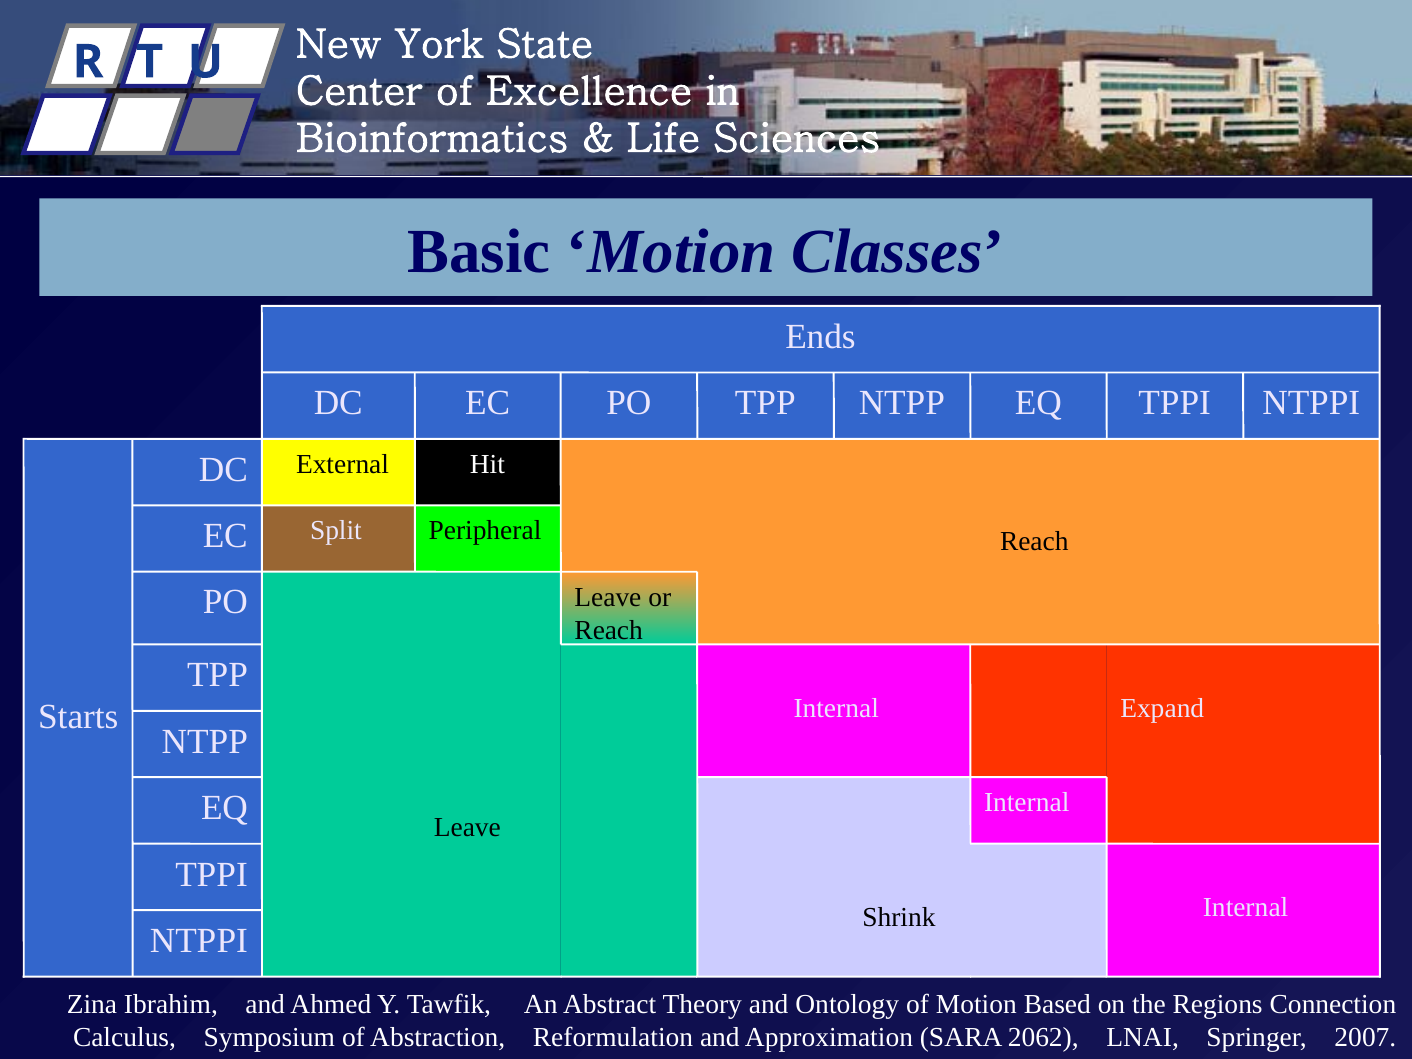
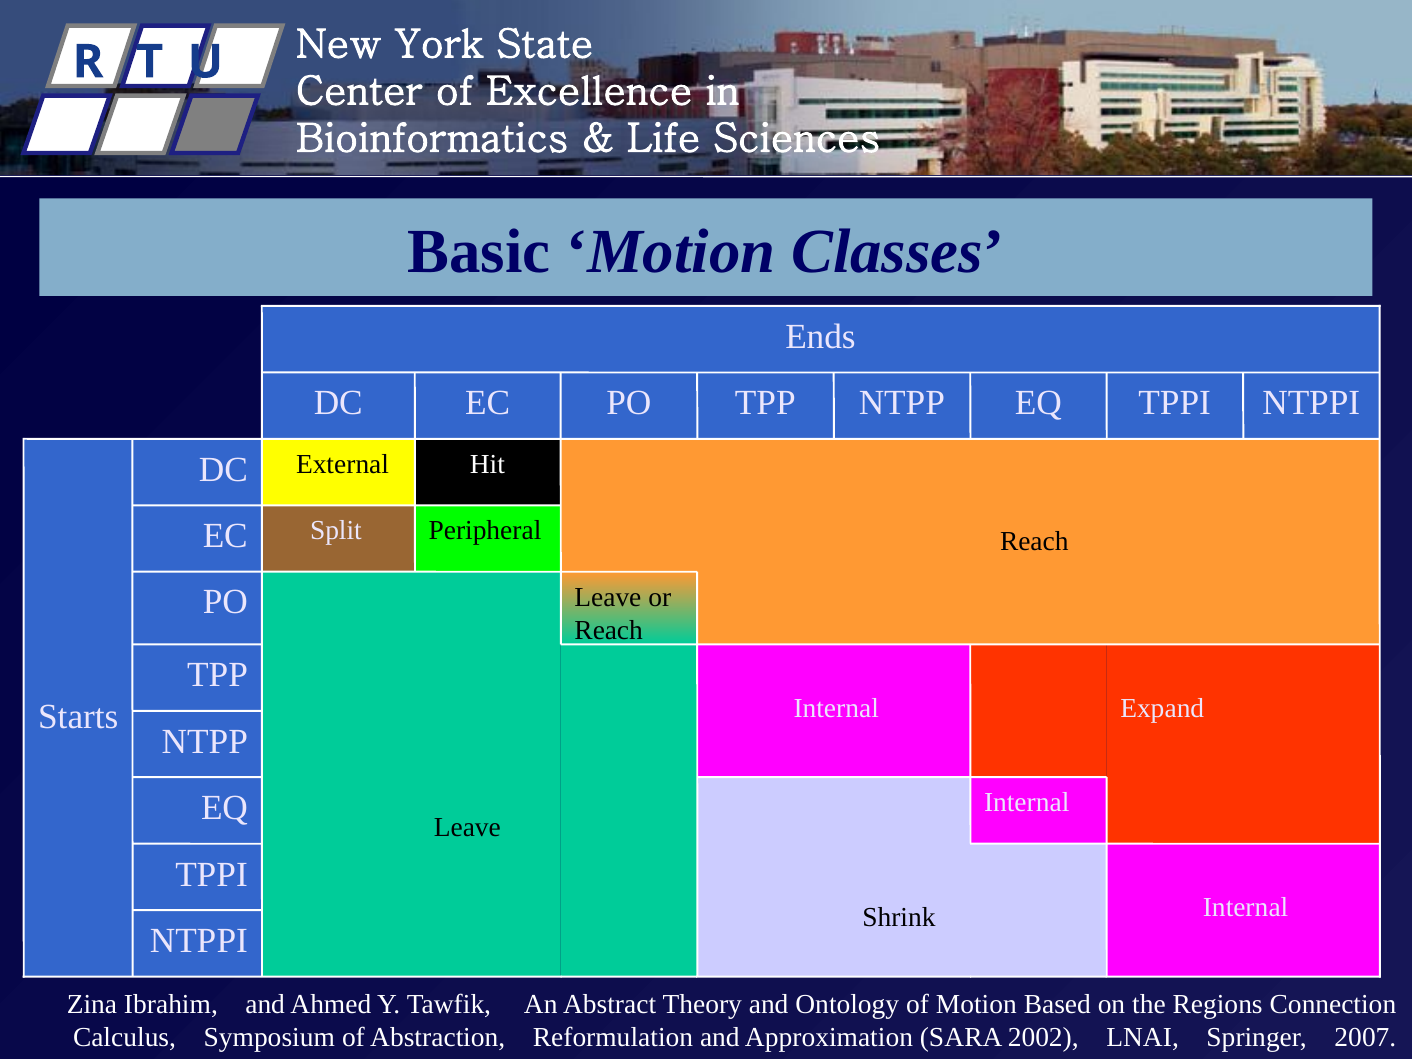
2062: 2062 -> 2002
